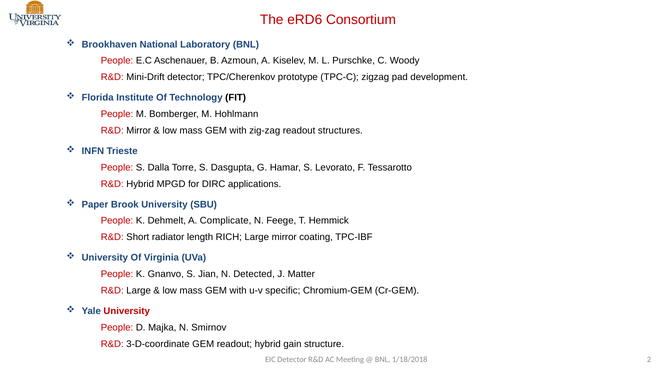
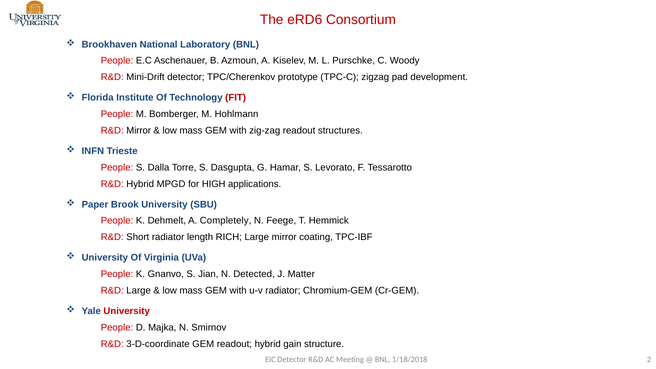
FIT colour: black -> red
DIRC: DIRC -> HIGH
Complicate: Complicate -> Completely
u-v specific: specific -> radiator
